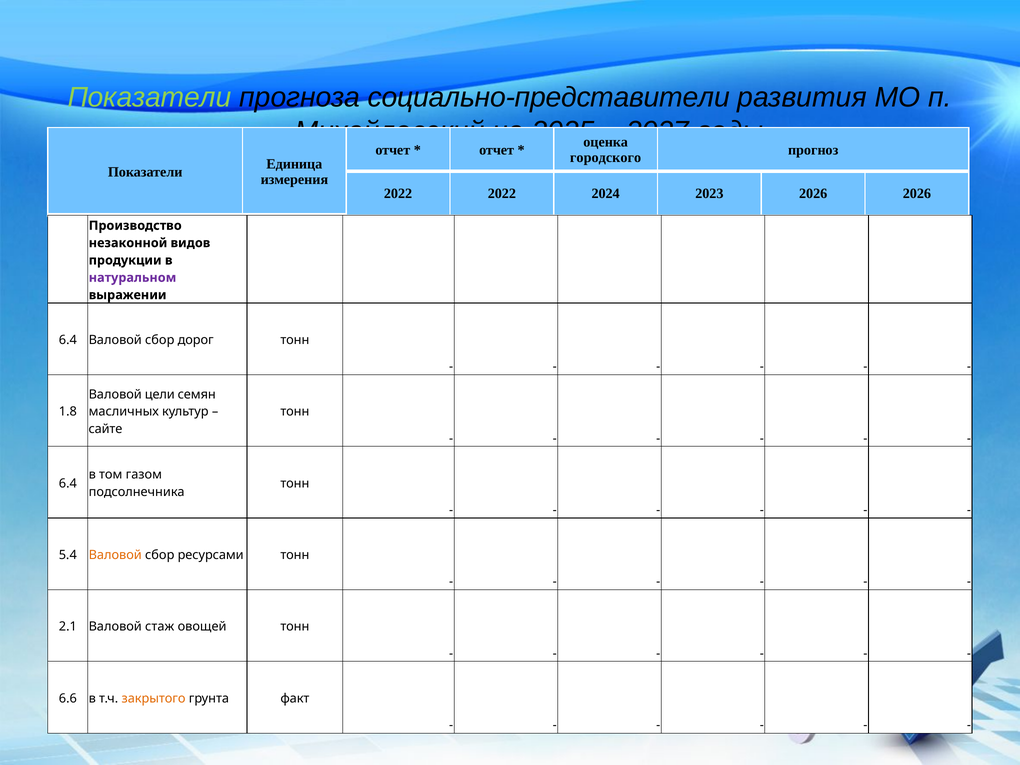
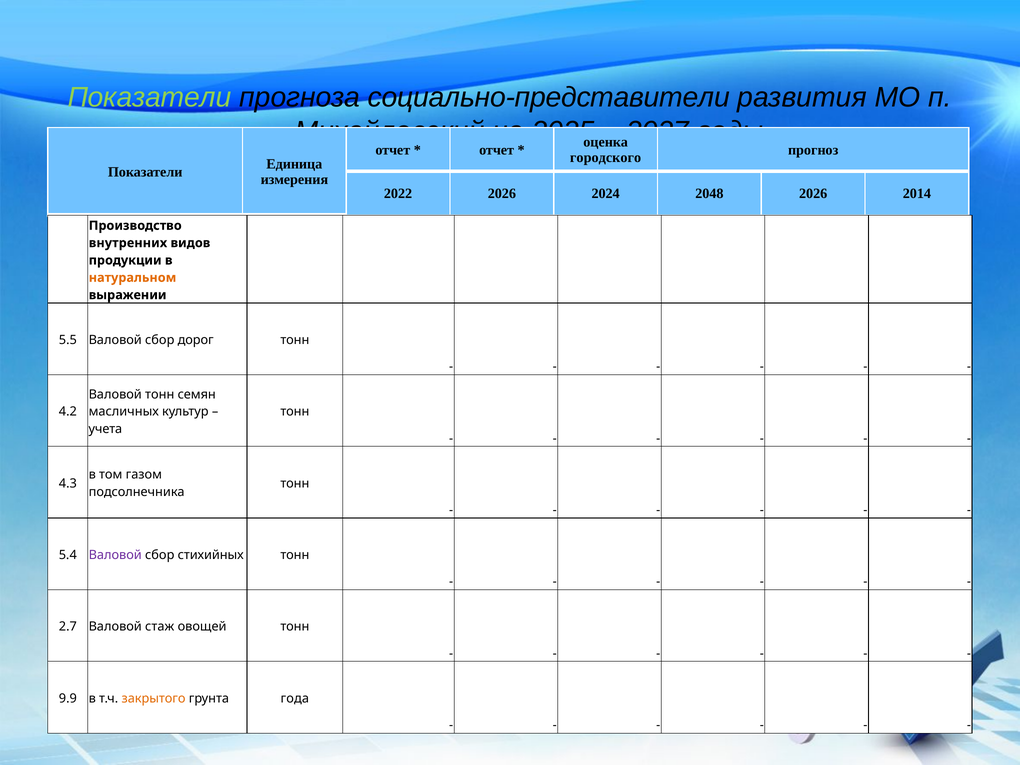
2022 2022: 2022 -> 2026
2023: 2023 -> 2048
2026 2026: 2026 -> 2014
незаконной: незаконной -> внутренних
натуральном colour: purple -> orange
6.4 at (68, 340): 6.4 -> 5.5
Валовой цели: цели -> тонн
1.8: 1.8 -> 4.2
сайте: сайте -> учета
6.4 at (68, 483): 6.4 -> 4.3
Валовой at (115, 555) colour: orange -> purple
ресурсами: ресурсами -> стихийных
2.1: 2.1 -> 2.7
6.6: 6.6 -> 9.9
факт: факт -> года
